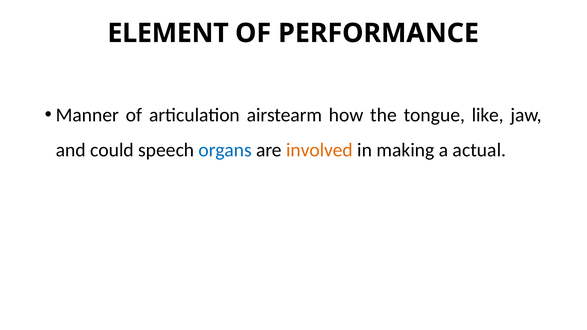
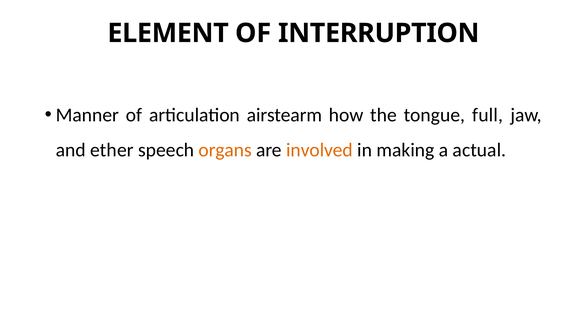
PERFORMANCE: PERFORMANCE -> INTERRUPTION
like: like -> full
could: could -> ether
organs colour: blue -> orange
